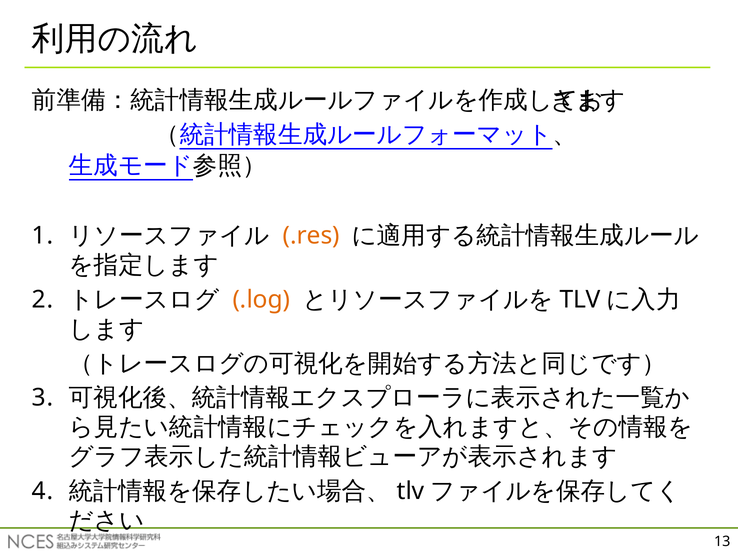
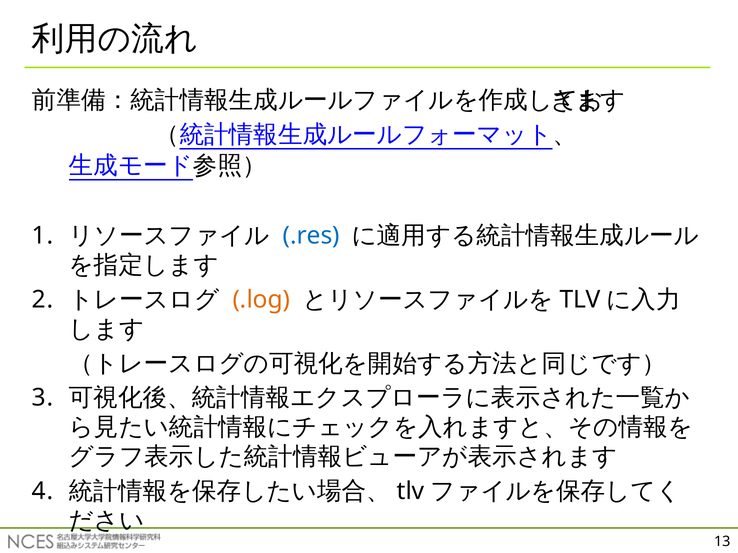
.res colour: orange -> blue
